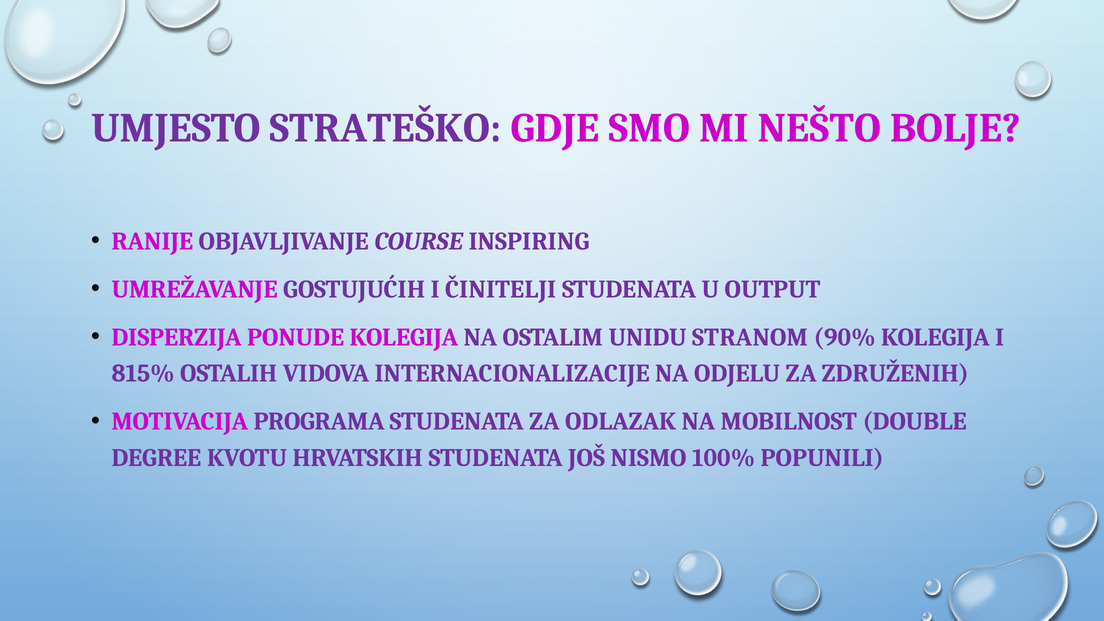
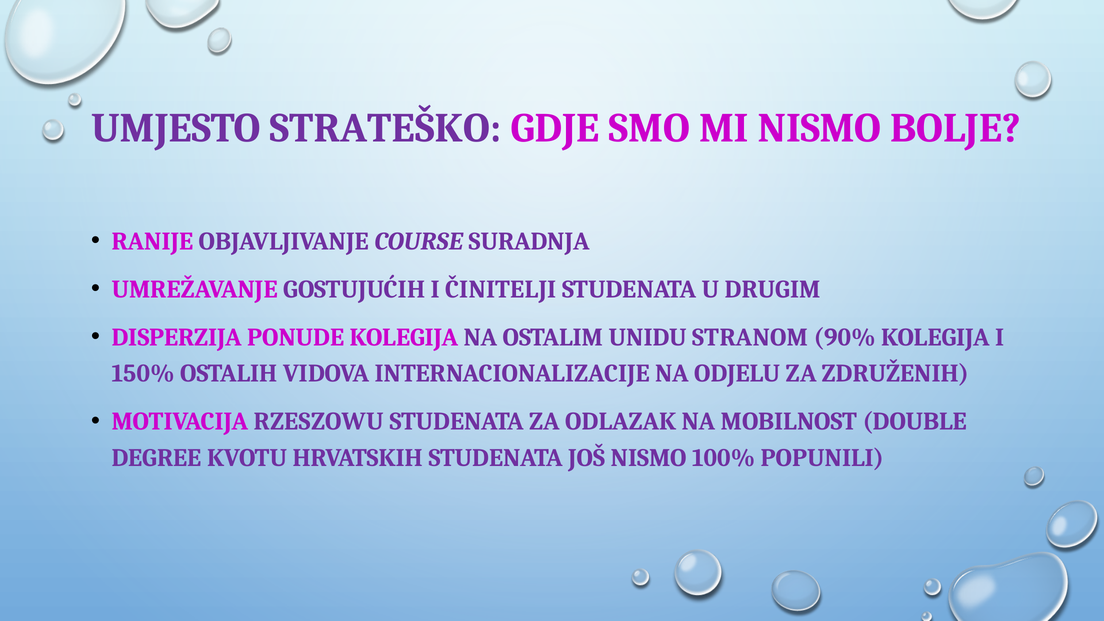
MI NEŠTO: NEŠTO -> NISMO
INSPIRING: INSPIRING -> SURADNJA
OUTPUT: OUTPUT -> DRUGIM
815%: 815% -> 150%
PROGRAMA: PROGRAMA -> RZESZOWU
